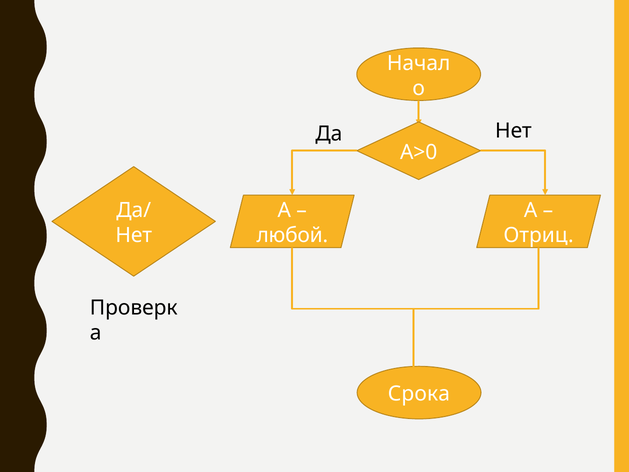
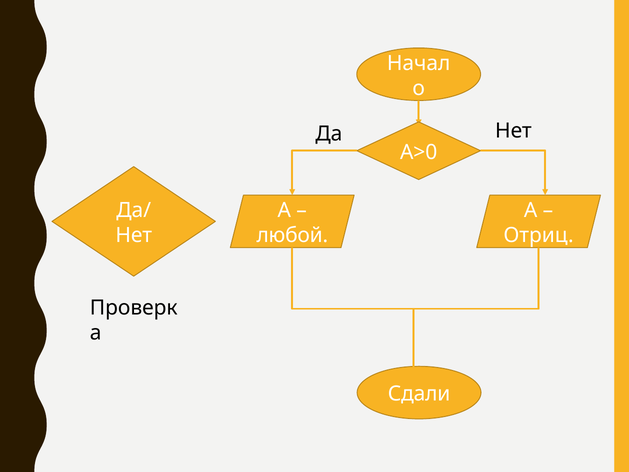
Срока: Срока -> Сдали
